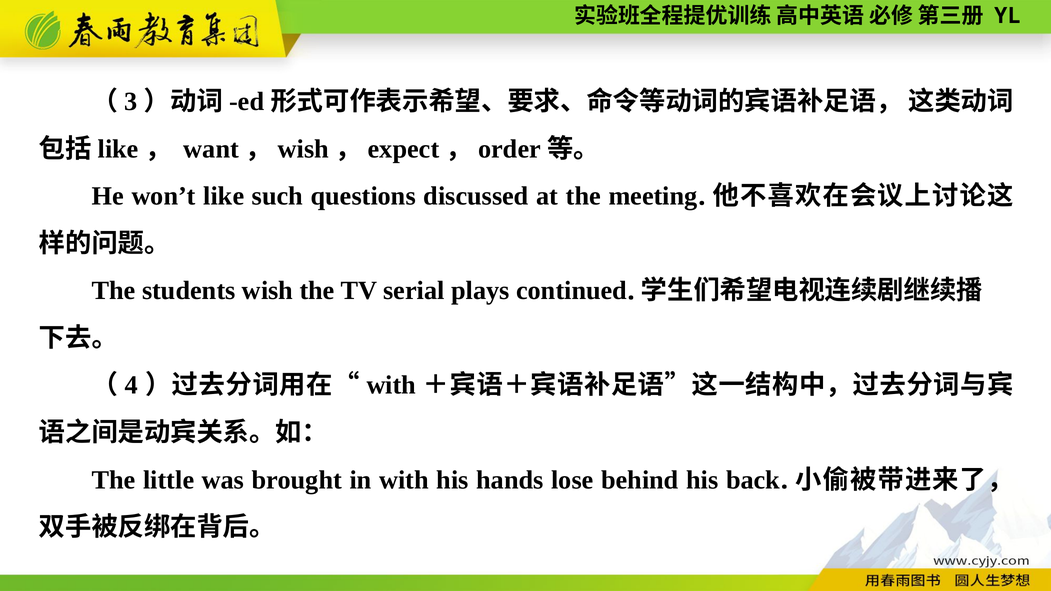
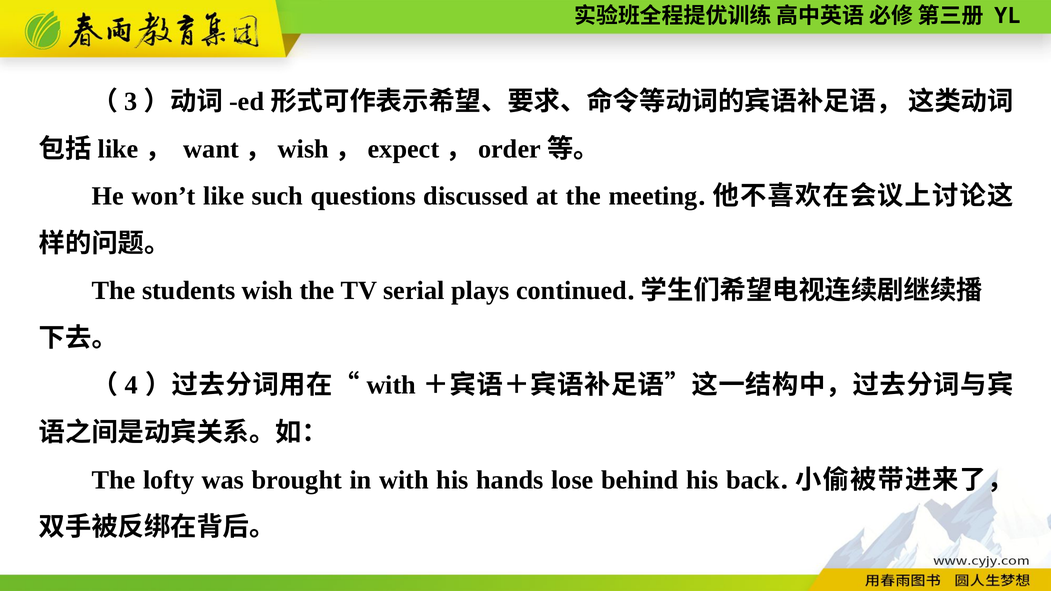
little: little -> lofty
